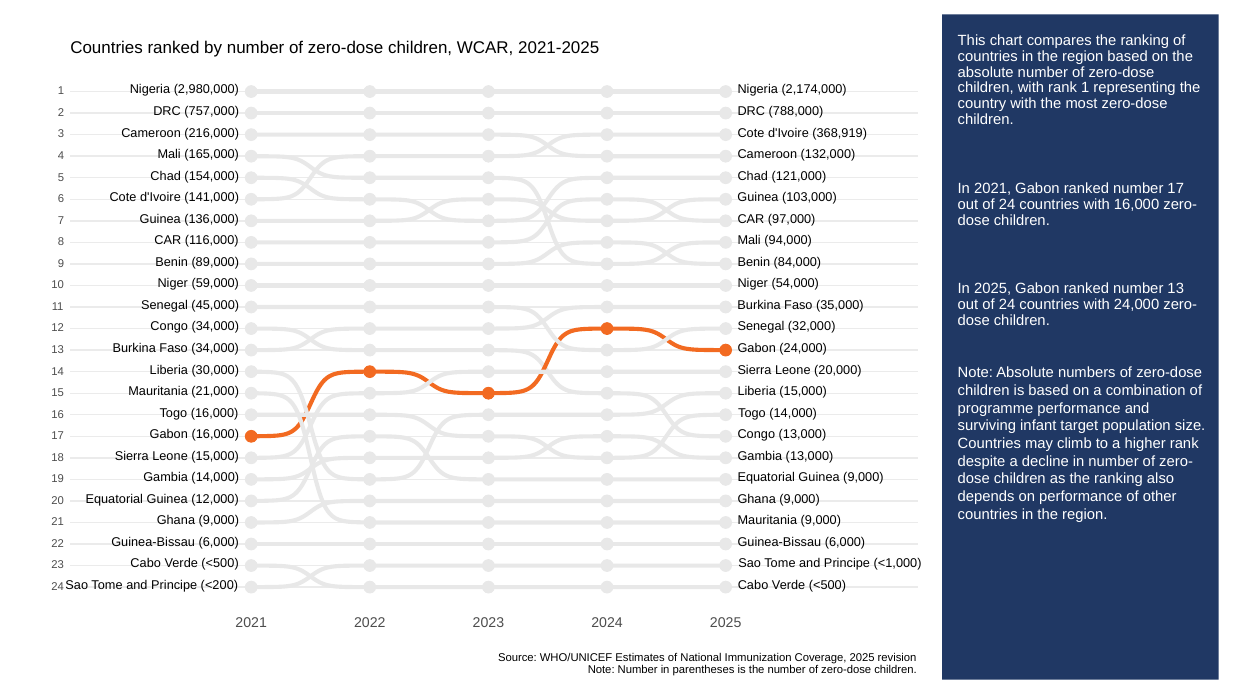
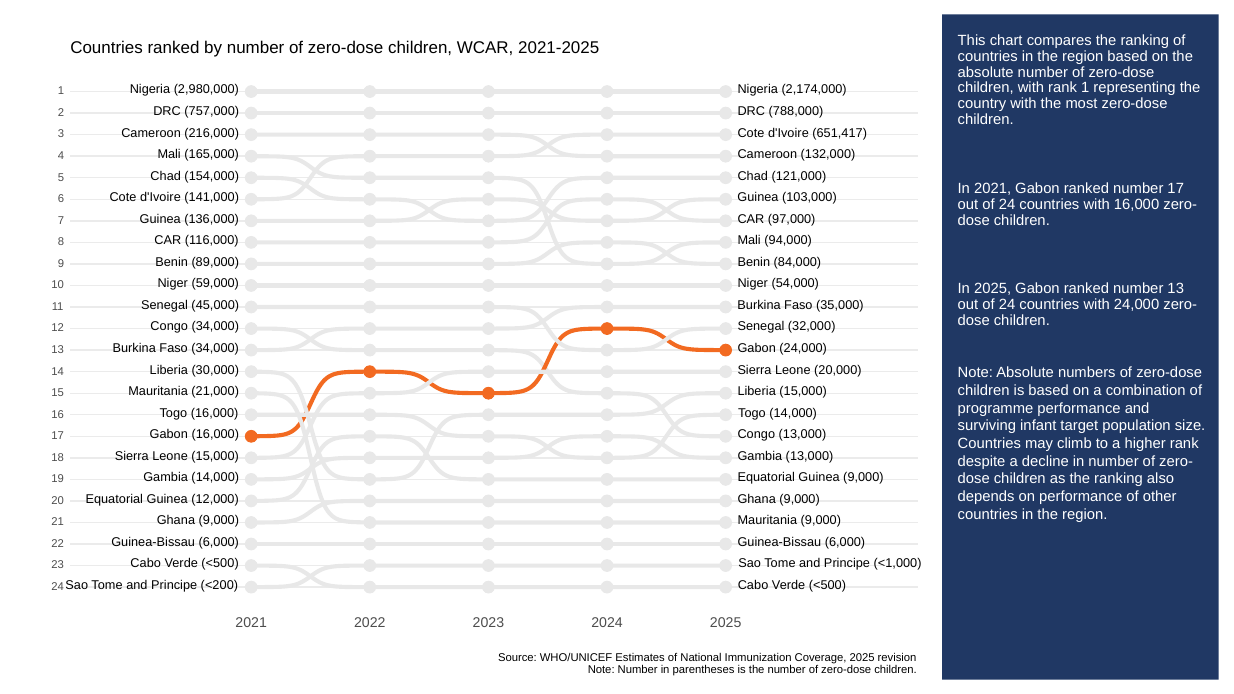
368,919: 368,919 -> 651,417
